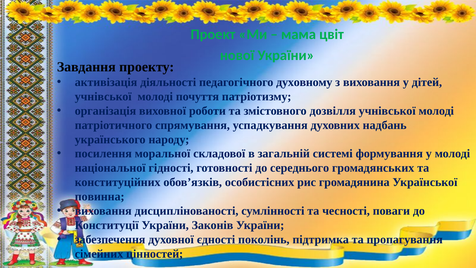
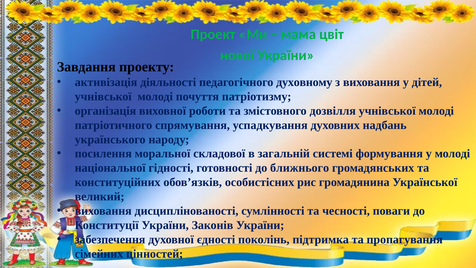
середнього: середнього -> ближнього
повинна: повинна -> великий
